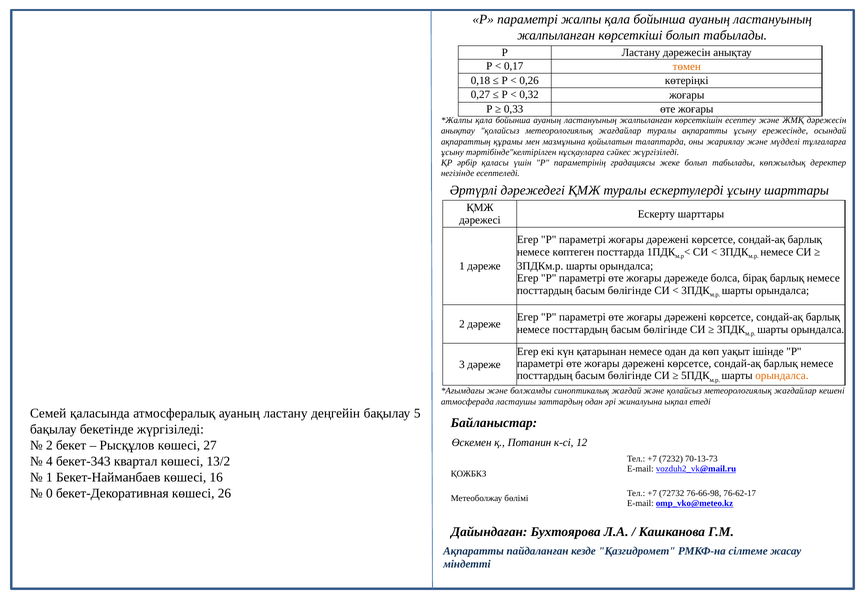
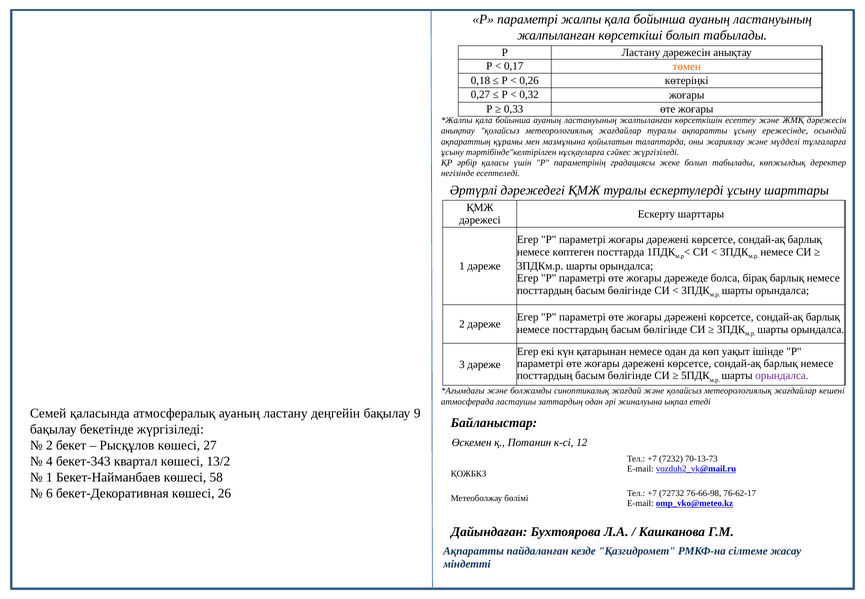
орындалса at (782, 376) colour: orange -> purple
5: 5 -> 9
16: 16 -> 58
0: 0 -> 6
